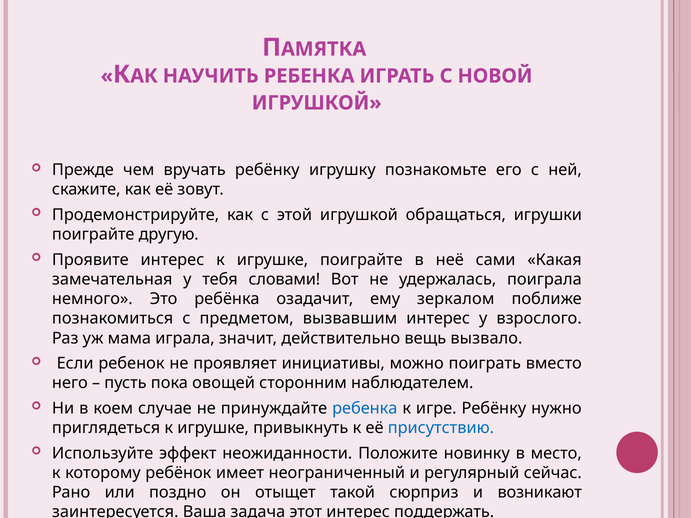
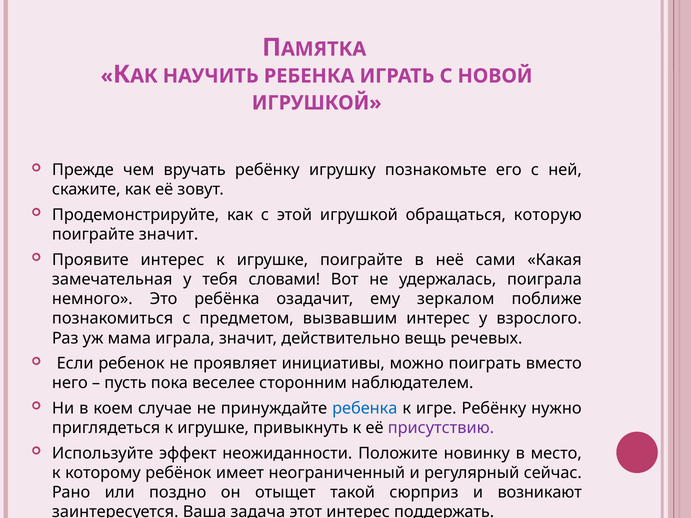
игрушки: игрушки -> которую
поиграйте другую: другую -> значит
вызвало: вызвало -> речевых
овощей: овощей -> веселее
присутствию colour: blue -> purple
